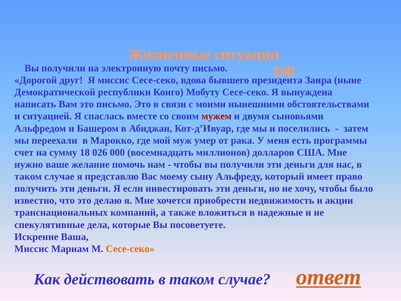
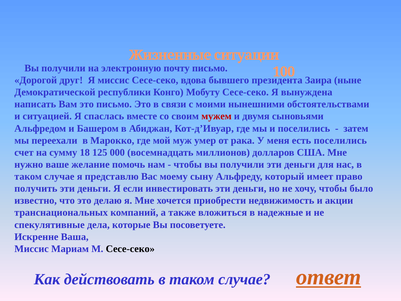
есть программы: программы -> поселились
026: 026 -> 125
Сесе-секо at (130, 249) colour: orange -> black
